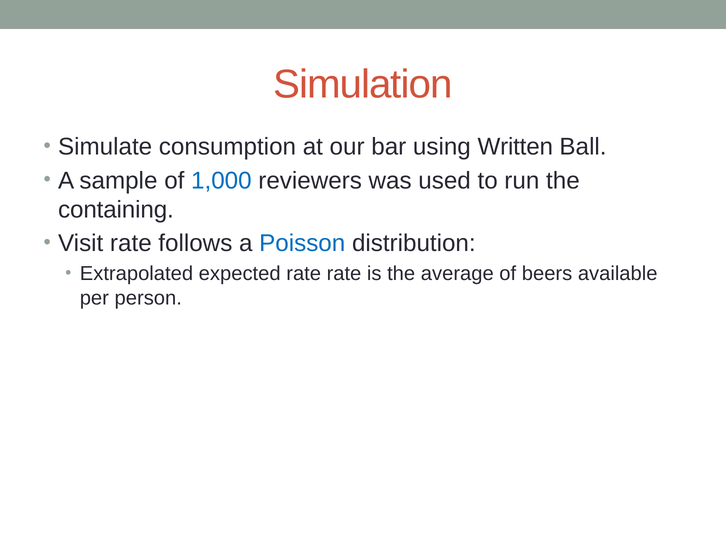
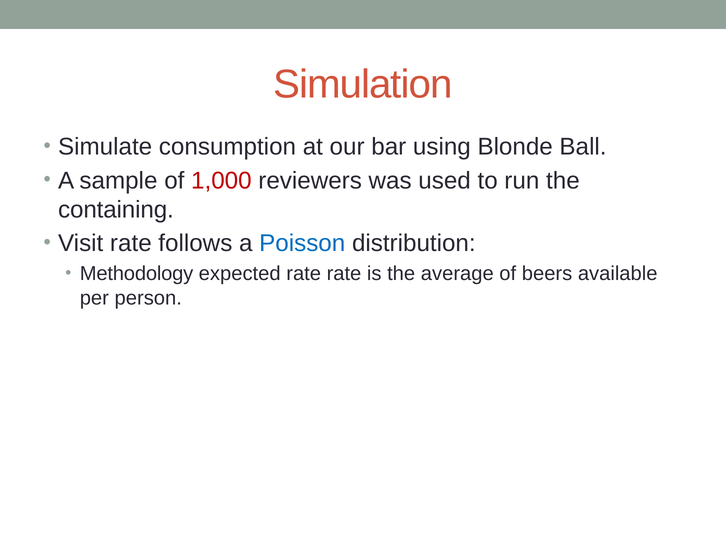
Written: Written -> Blonde
1,000 colour: blue -> red
Extrapolated: Extrapolated -> Methodology
